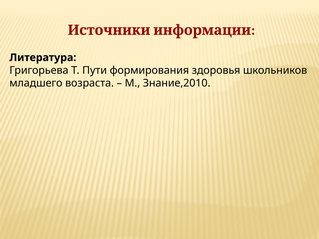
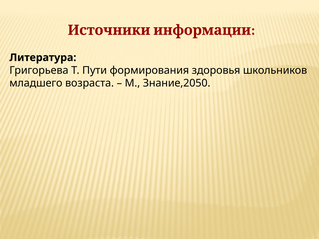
Знание,2010: Знание,2010 -> Знание,2050
